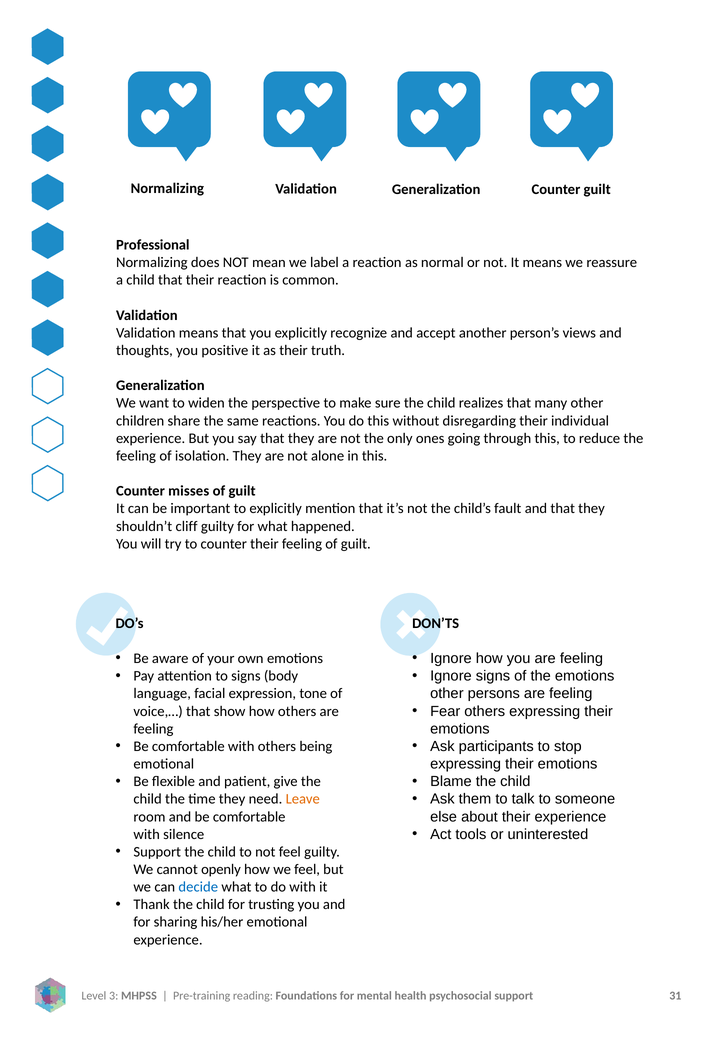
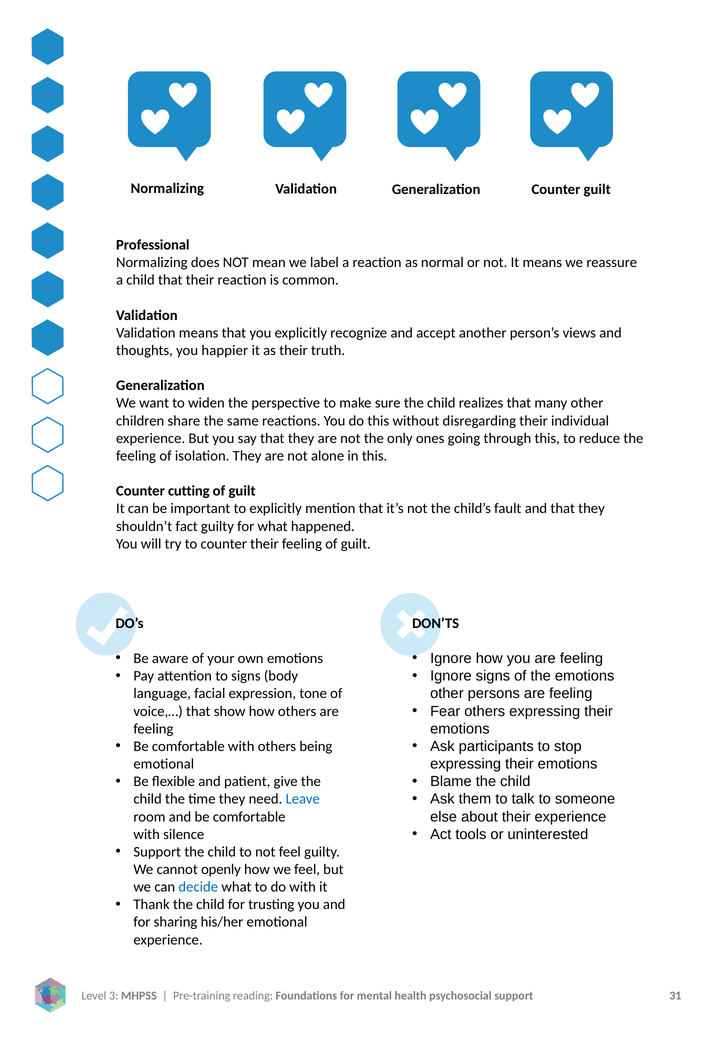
positive: positive -> happier
misses: misses -> cutting
cliff: cliff -> fact
Leave colour: orange -> blue
